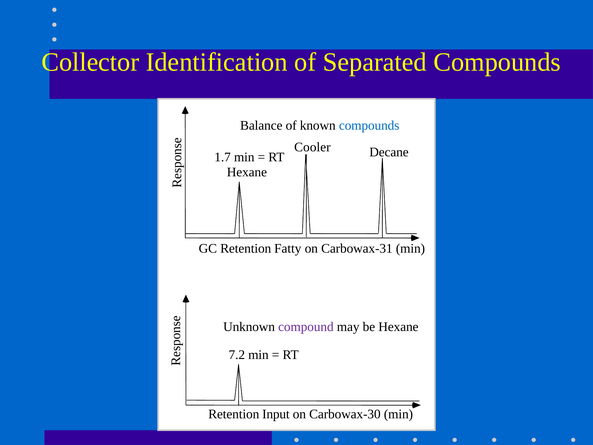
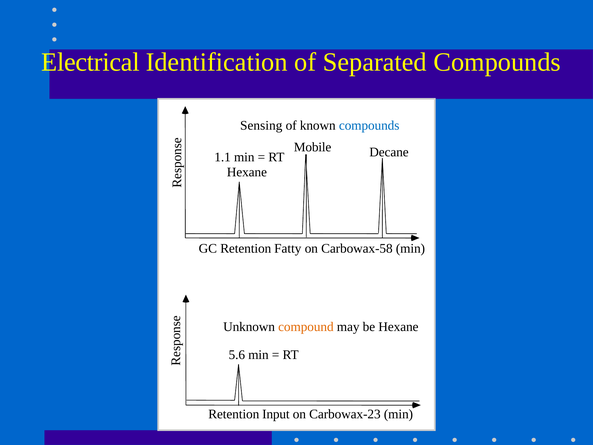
Collector: Collector -> Electrical
Balance: Balance -> Sensing
Cooler: Cooler -> Mobile
1.7: 1.7 -> 1.1
Carbowax-31: Carbowax-31 -> Carbowax-58
compound colour: purple -> orange
7.2: 7.2 -> 5.6
Carbowax-30: Carbowax-30 -> Carbowax-23
